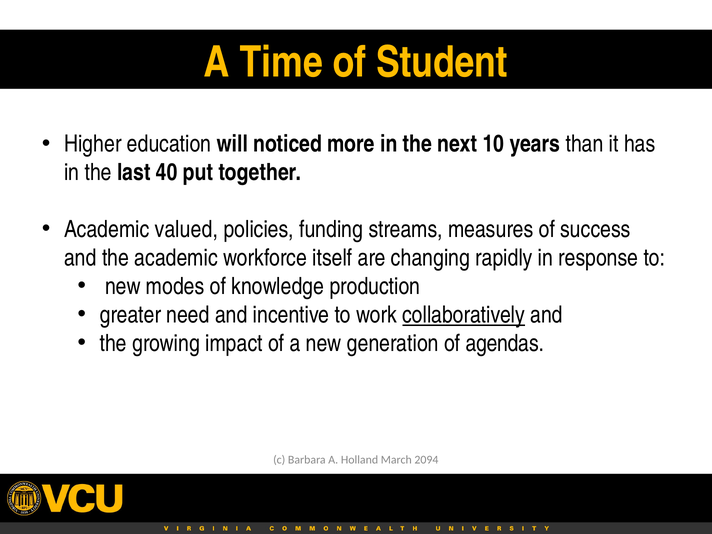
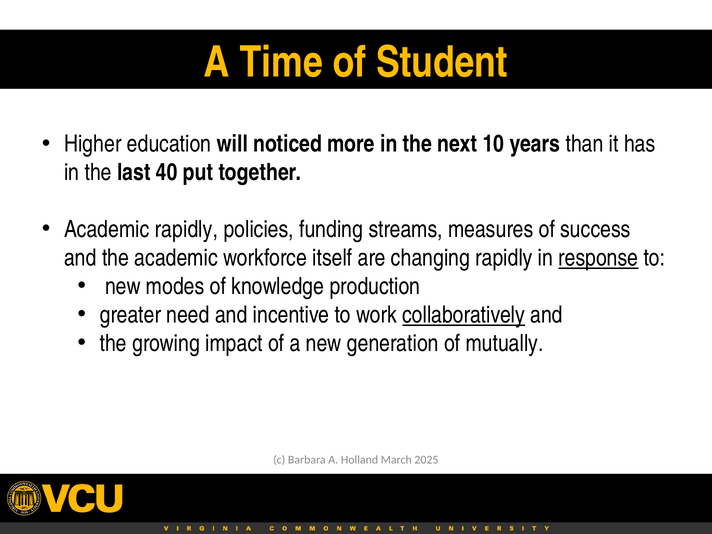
Academic valued: valued -> rapidly
response underline: none -> present
agendas: agendas -> mutually
2094: 2094 -> 2025
